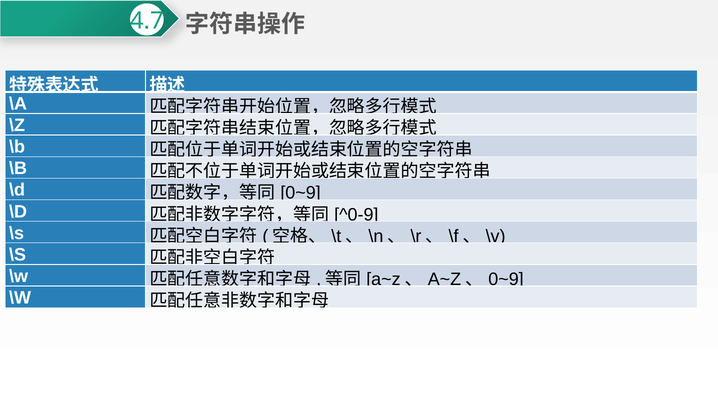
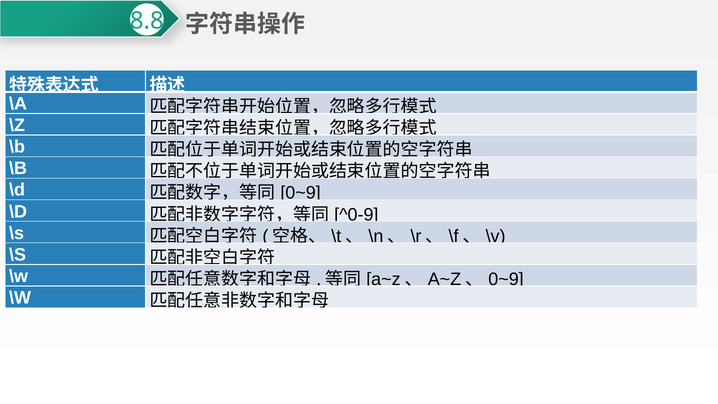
4.7: 4.7 -> 8.8
